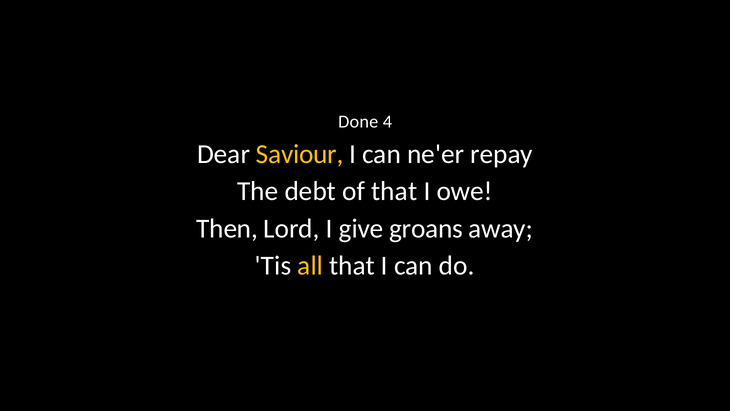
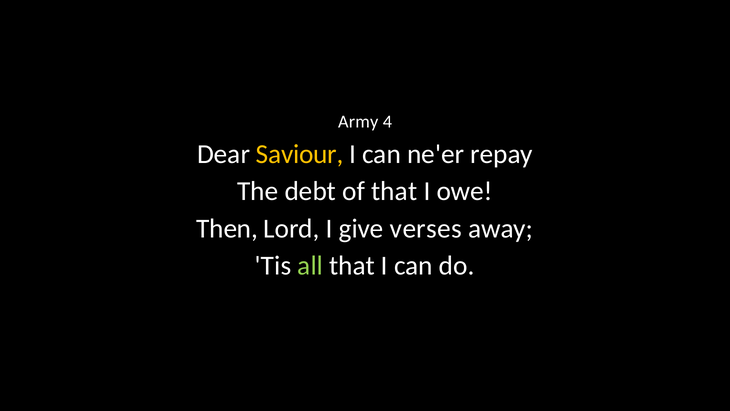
Done: Done -> Army
groans: groans -> verses
all colour: yellow -> light green
